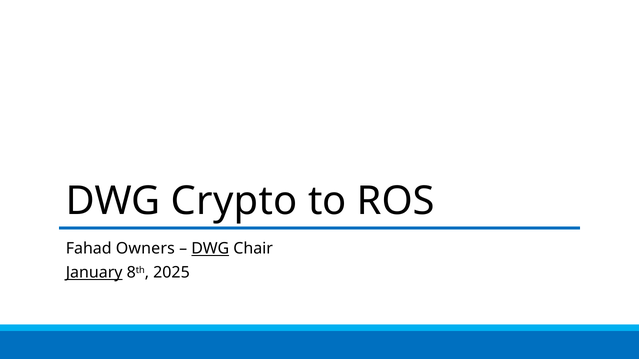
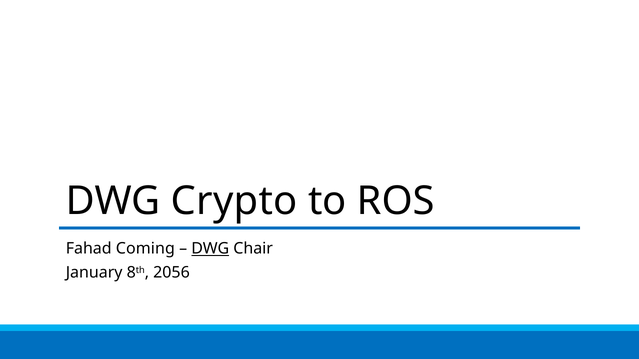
Owners: Owners -> Coming
January underline: present -> none
2025: 2025 -> 2056
